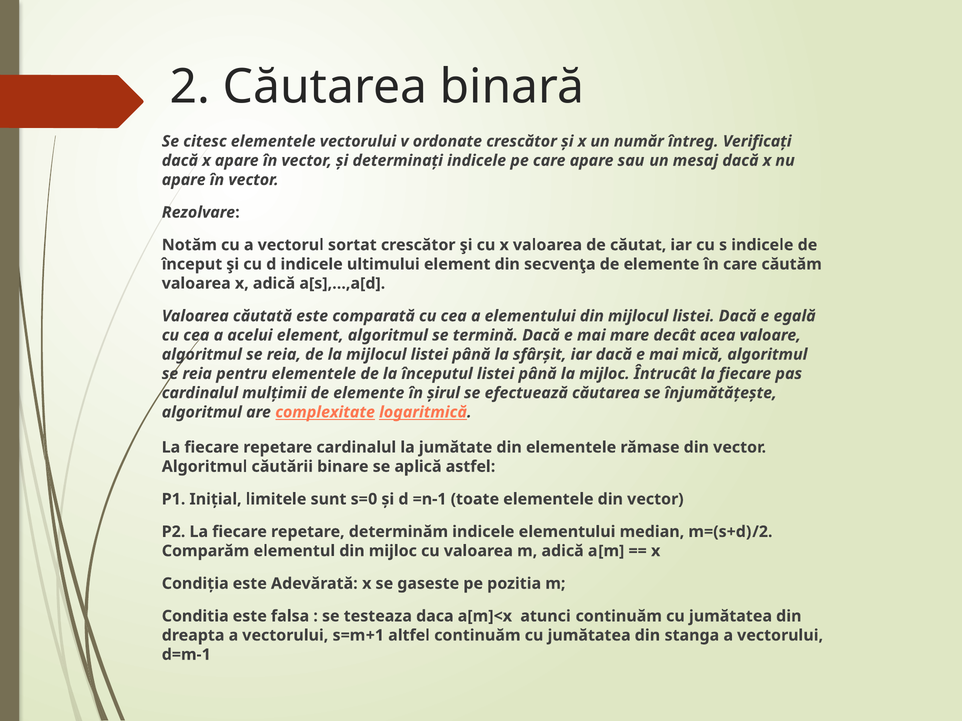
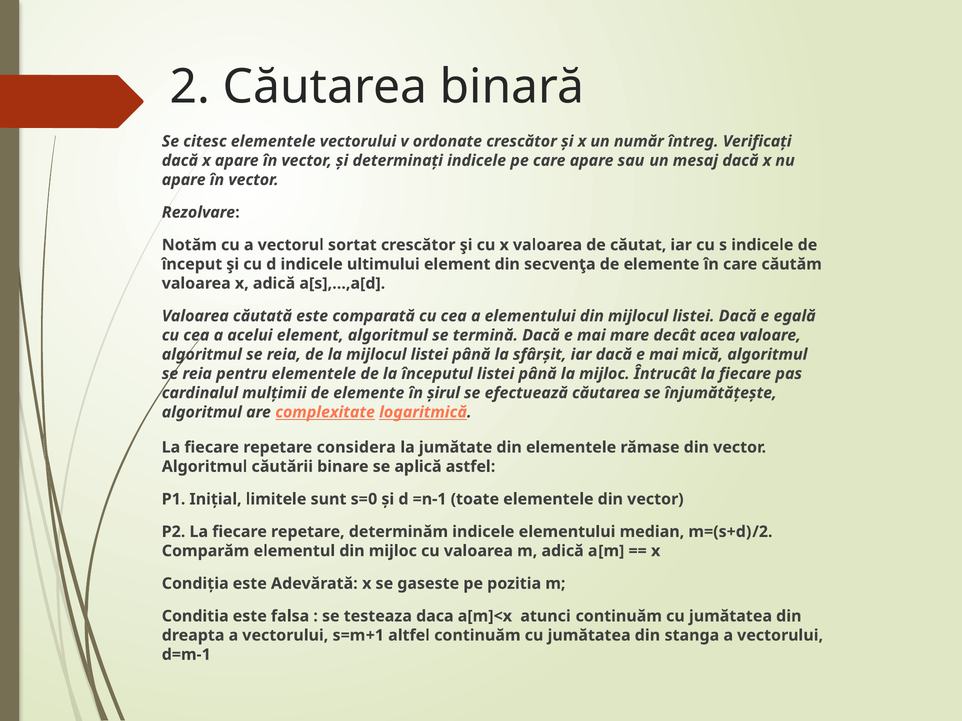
repetare cardinalul: cardinalul -> considera
